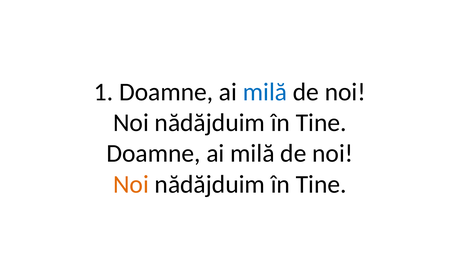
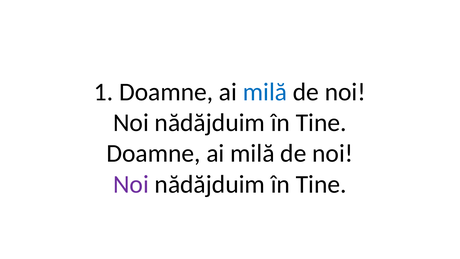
Noi at (131, 184) colour: orange -> purple
